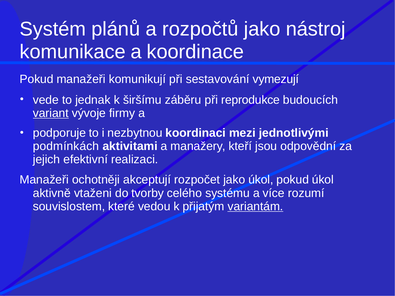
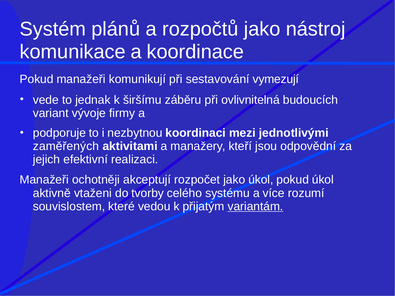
reprodukce: reprodukce -> ovlivnitelná
variant underline: present -> none
podmínkách: podmínkách -> zaměřených
